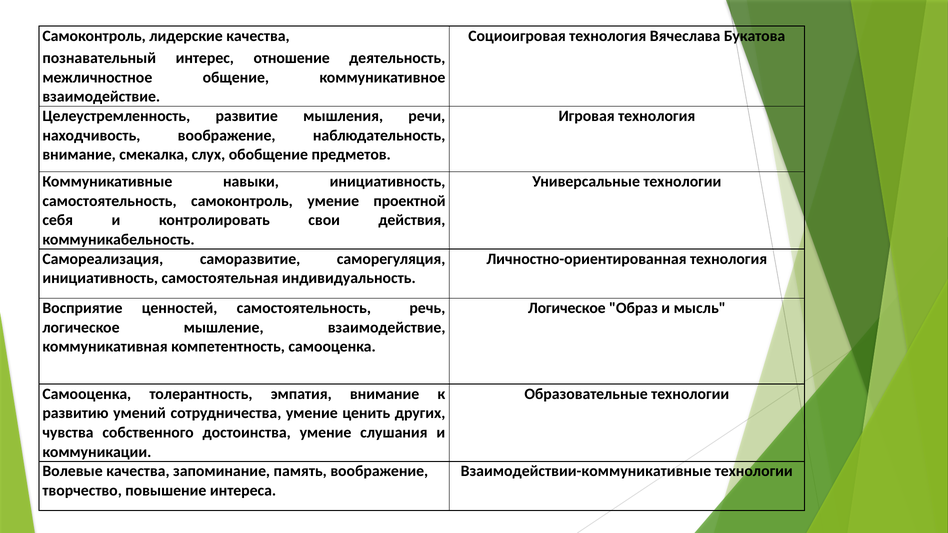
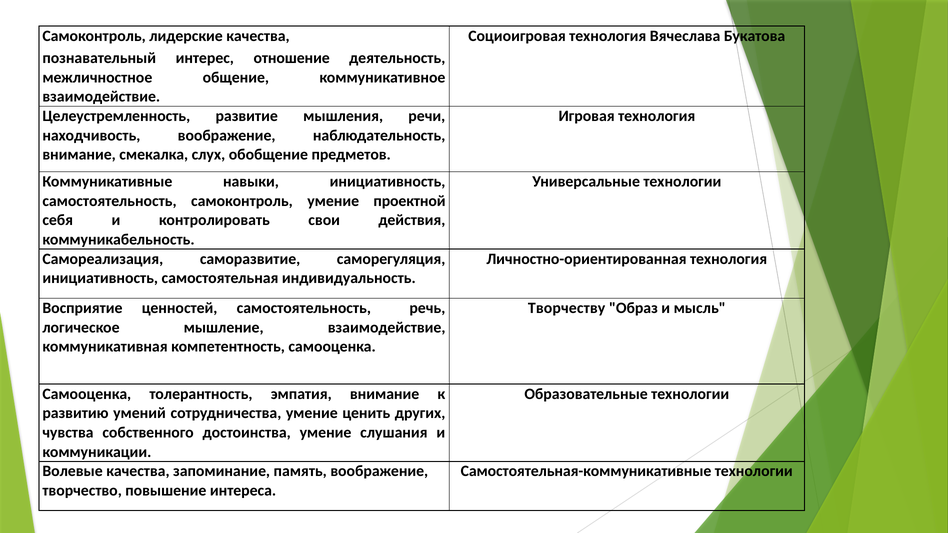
Логическое at (567, 308): Логическое -> Творчеству
Взаимодействии-коммуникативные: Взаимодействии-коммуникативные -> Самостоятельная-коммуникативные
